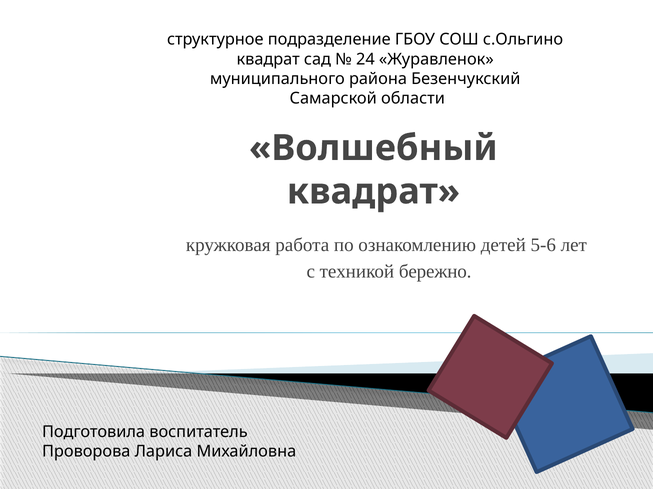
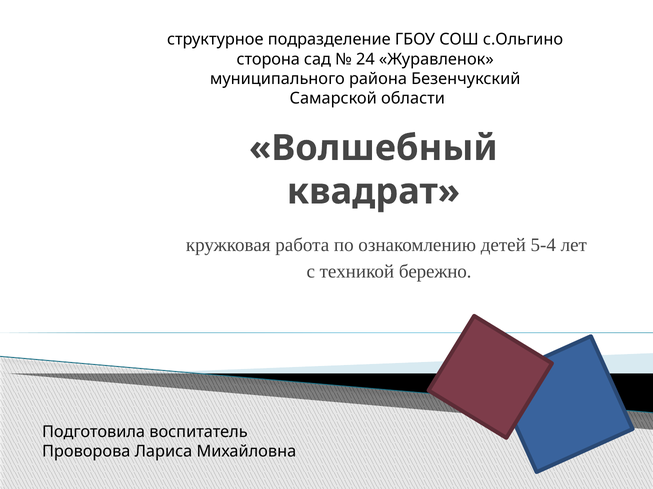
квадрат at (268, 59): квадрат -> сторона
5-6: 5-6 -> 5-4
